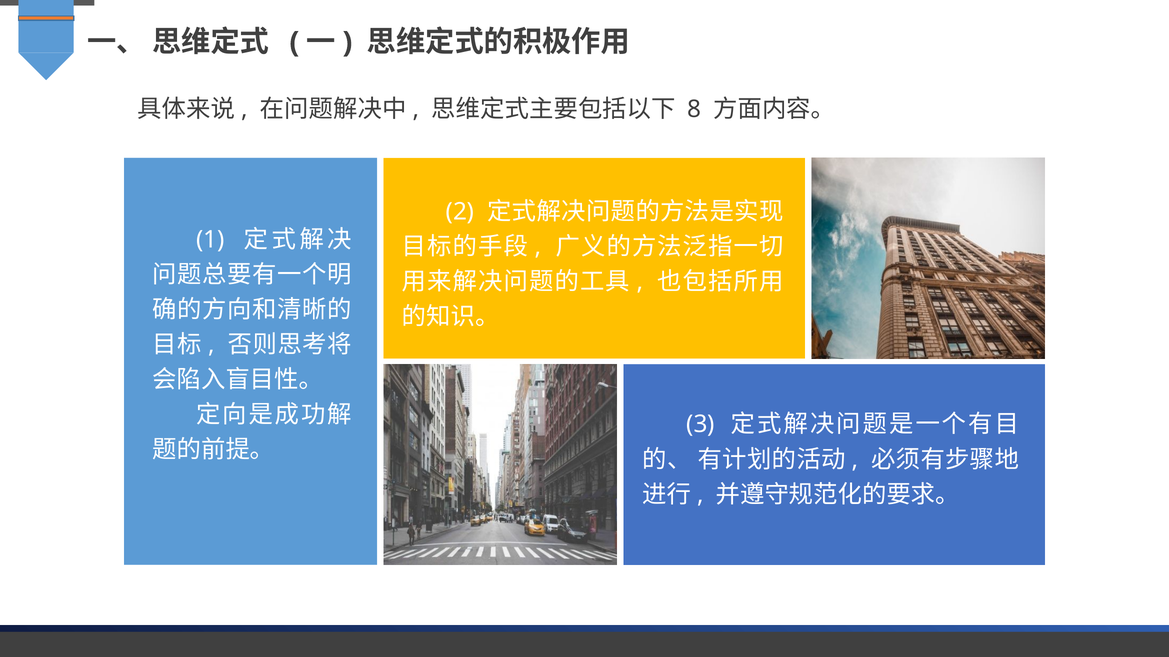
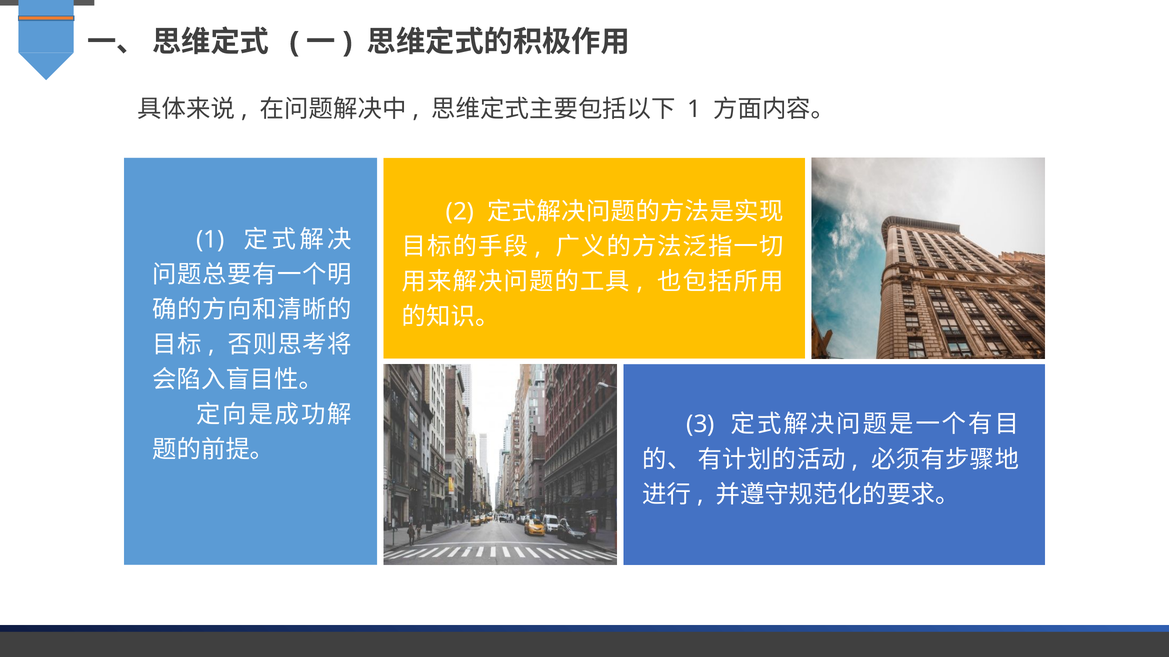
8 at (694, 109): 8 -> 1
